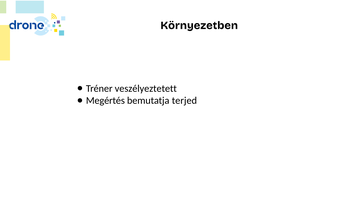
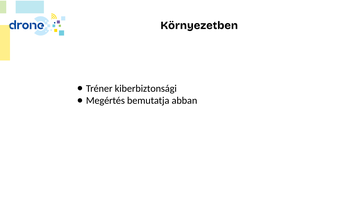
veszélyeztetett: veszélyeztetett -> kiberbiztonsági
terjed: terjed -> abban
